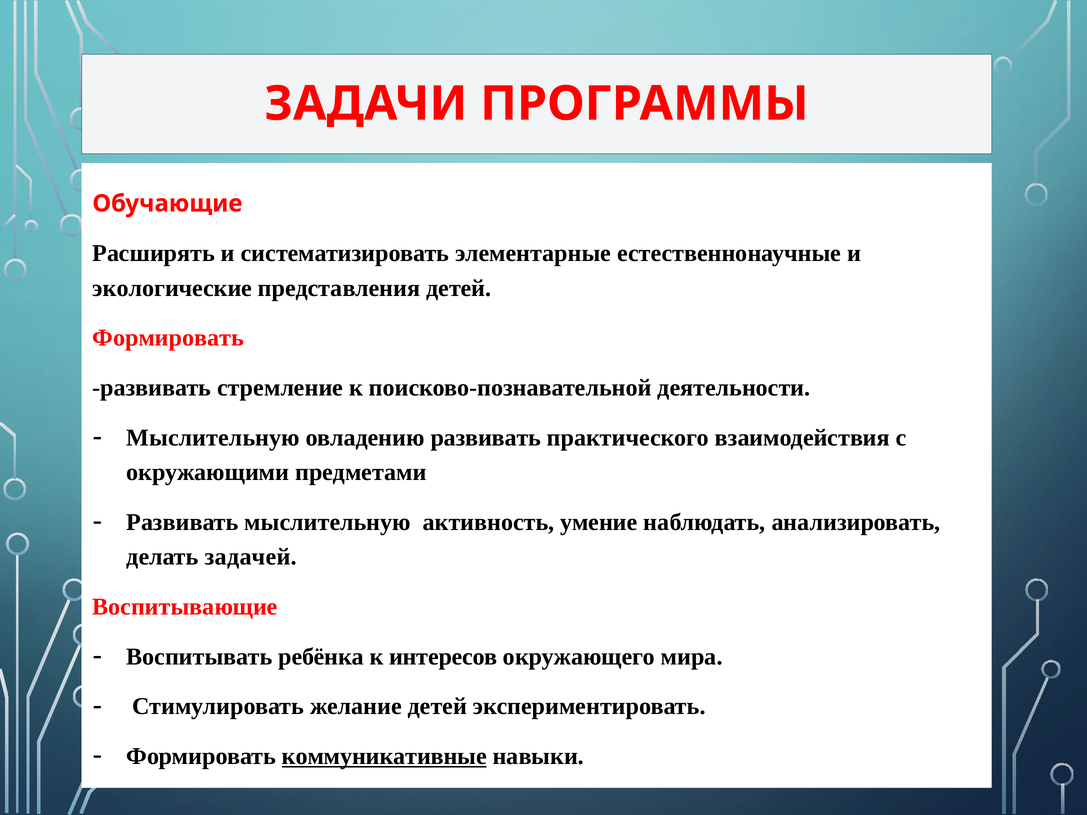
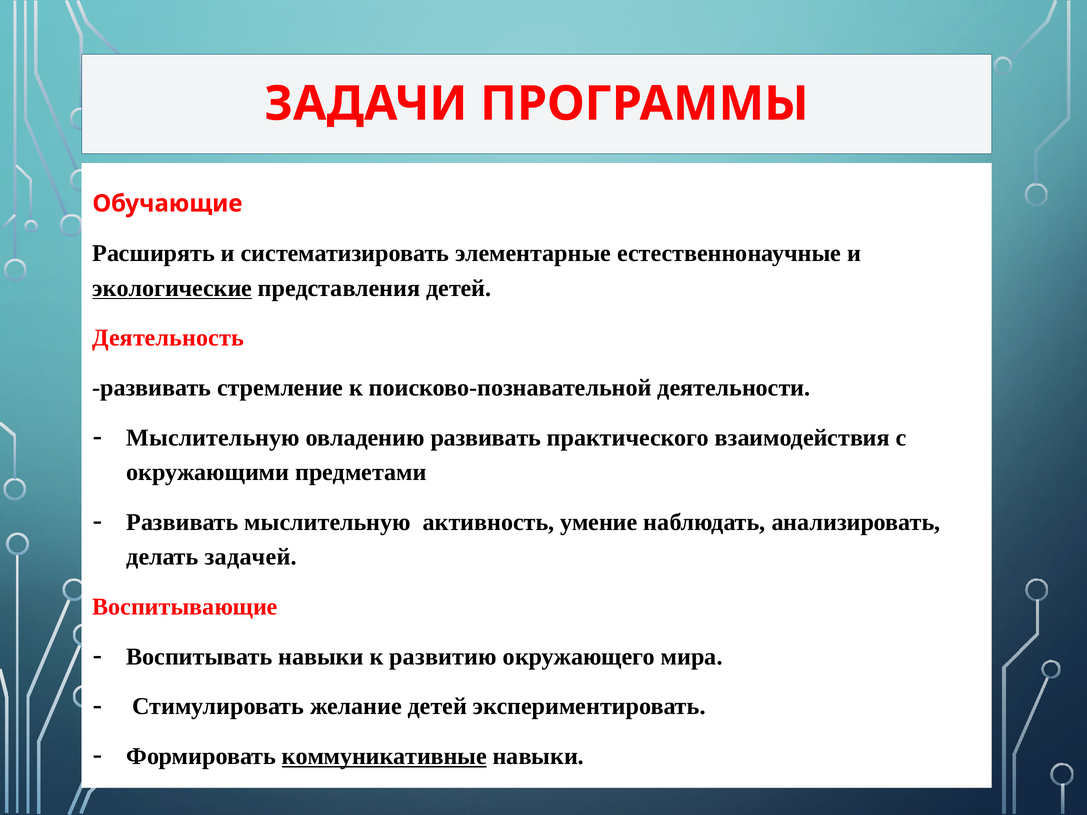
экологические underline: none -> present
Формировать at (168, 338): Формировать -> Деятельность
Воспитывать ребёнка: ребёнка -> навыки
интересов: интересов -> развитию
